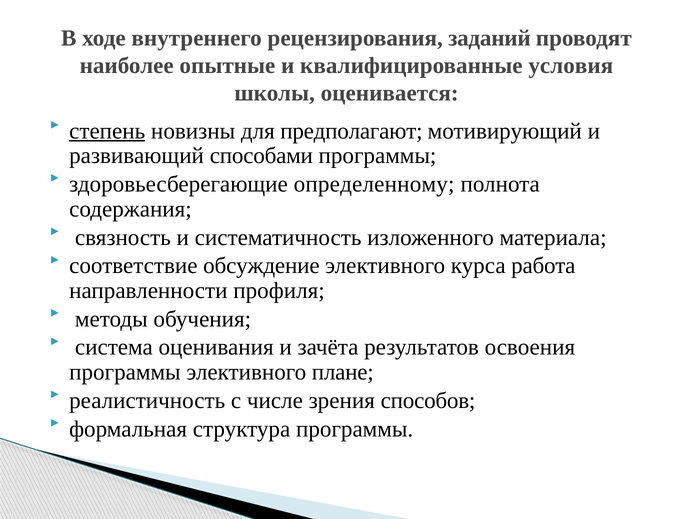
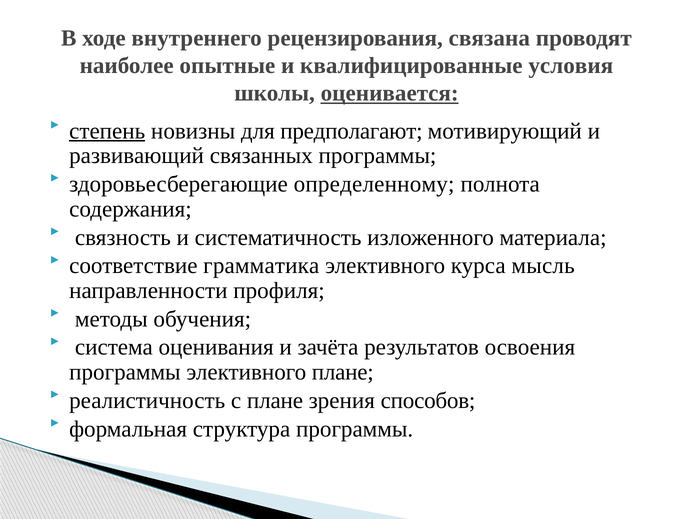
заданий: заданий -> связана
оценивается underline: none -> present
способами: способами -> связанных
обсуждение: обсуждение -> грамматика
работа: работа -> мысль
с числе: числе -> плане
